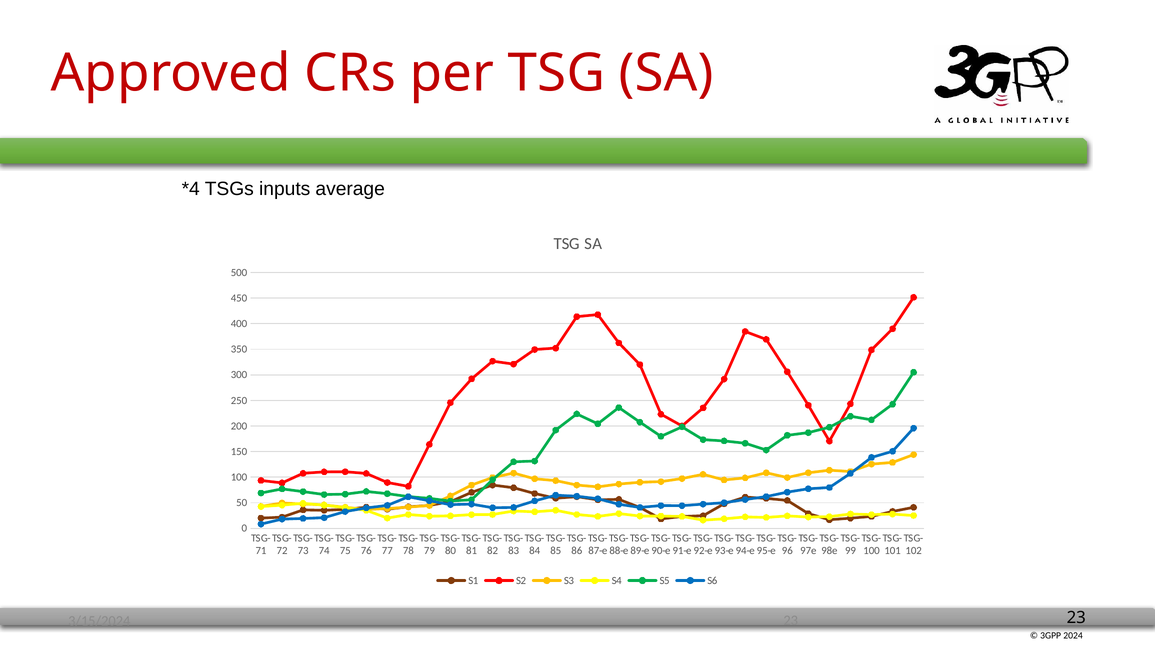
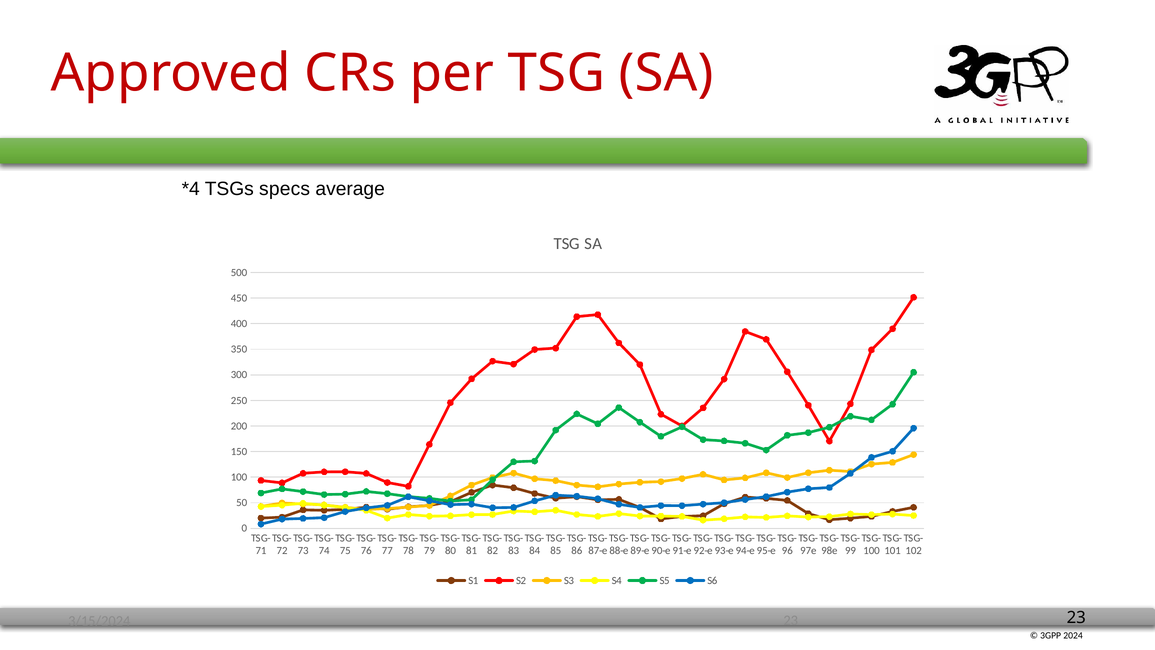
inputs: inputs -> specs
